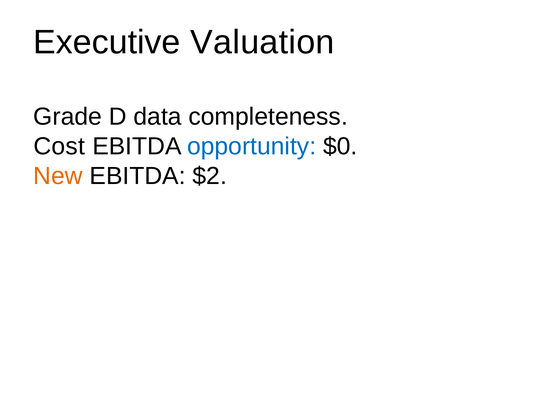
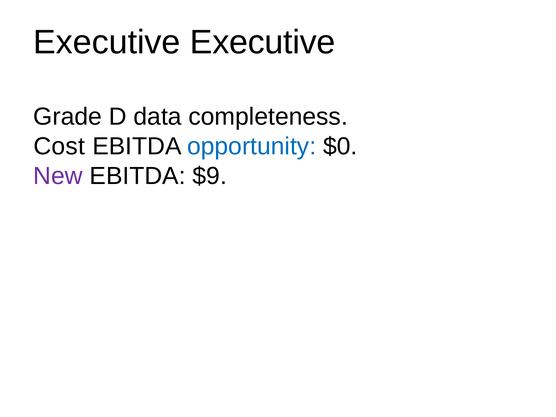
Executive Valuation: Valuation -> Executive
New colour: orange -> purple
$2: $2 -> $9
